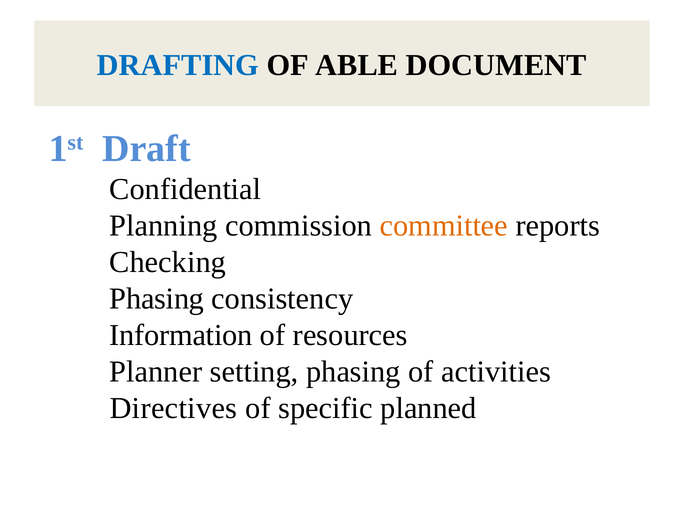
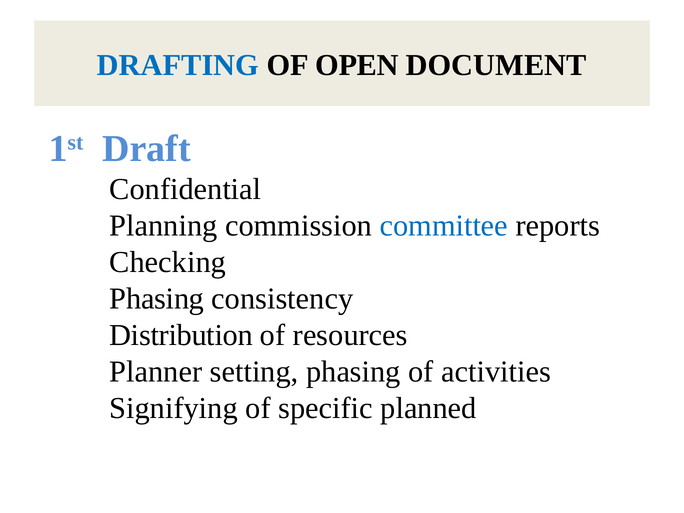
ABLE: ABLE -> OPEN
committee colour: orange -> blue
Information: Information -> Distribution
Directives: Directives -> Signifying
